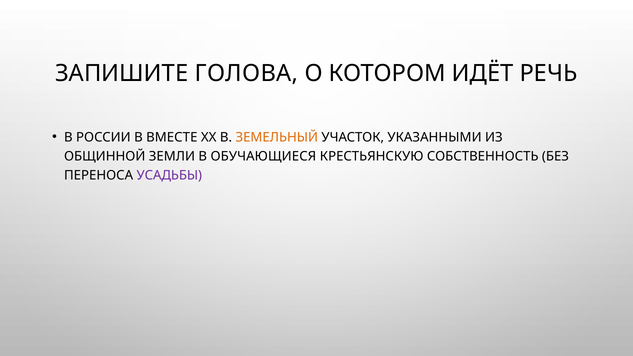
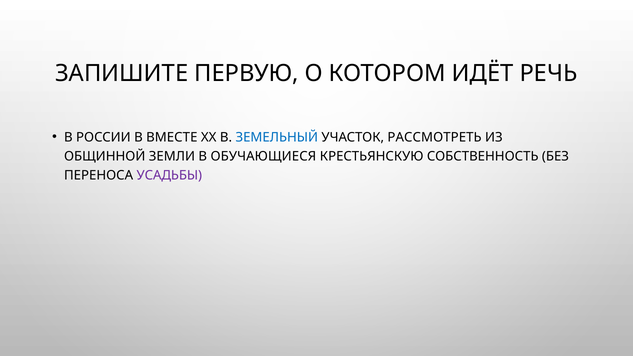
ГОЛОВА: ГОЛОВА -> ПЕРВУЮ
ЗЕМЕЛЬНЫЙ colour: orange -> blue
УКАЗАННЫМИ: УКАЗАННЫМИ -> РАССМОТРЕТЬ
